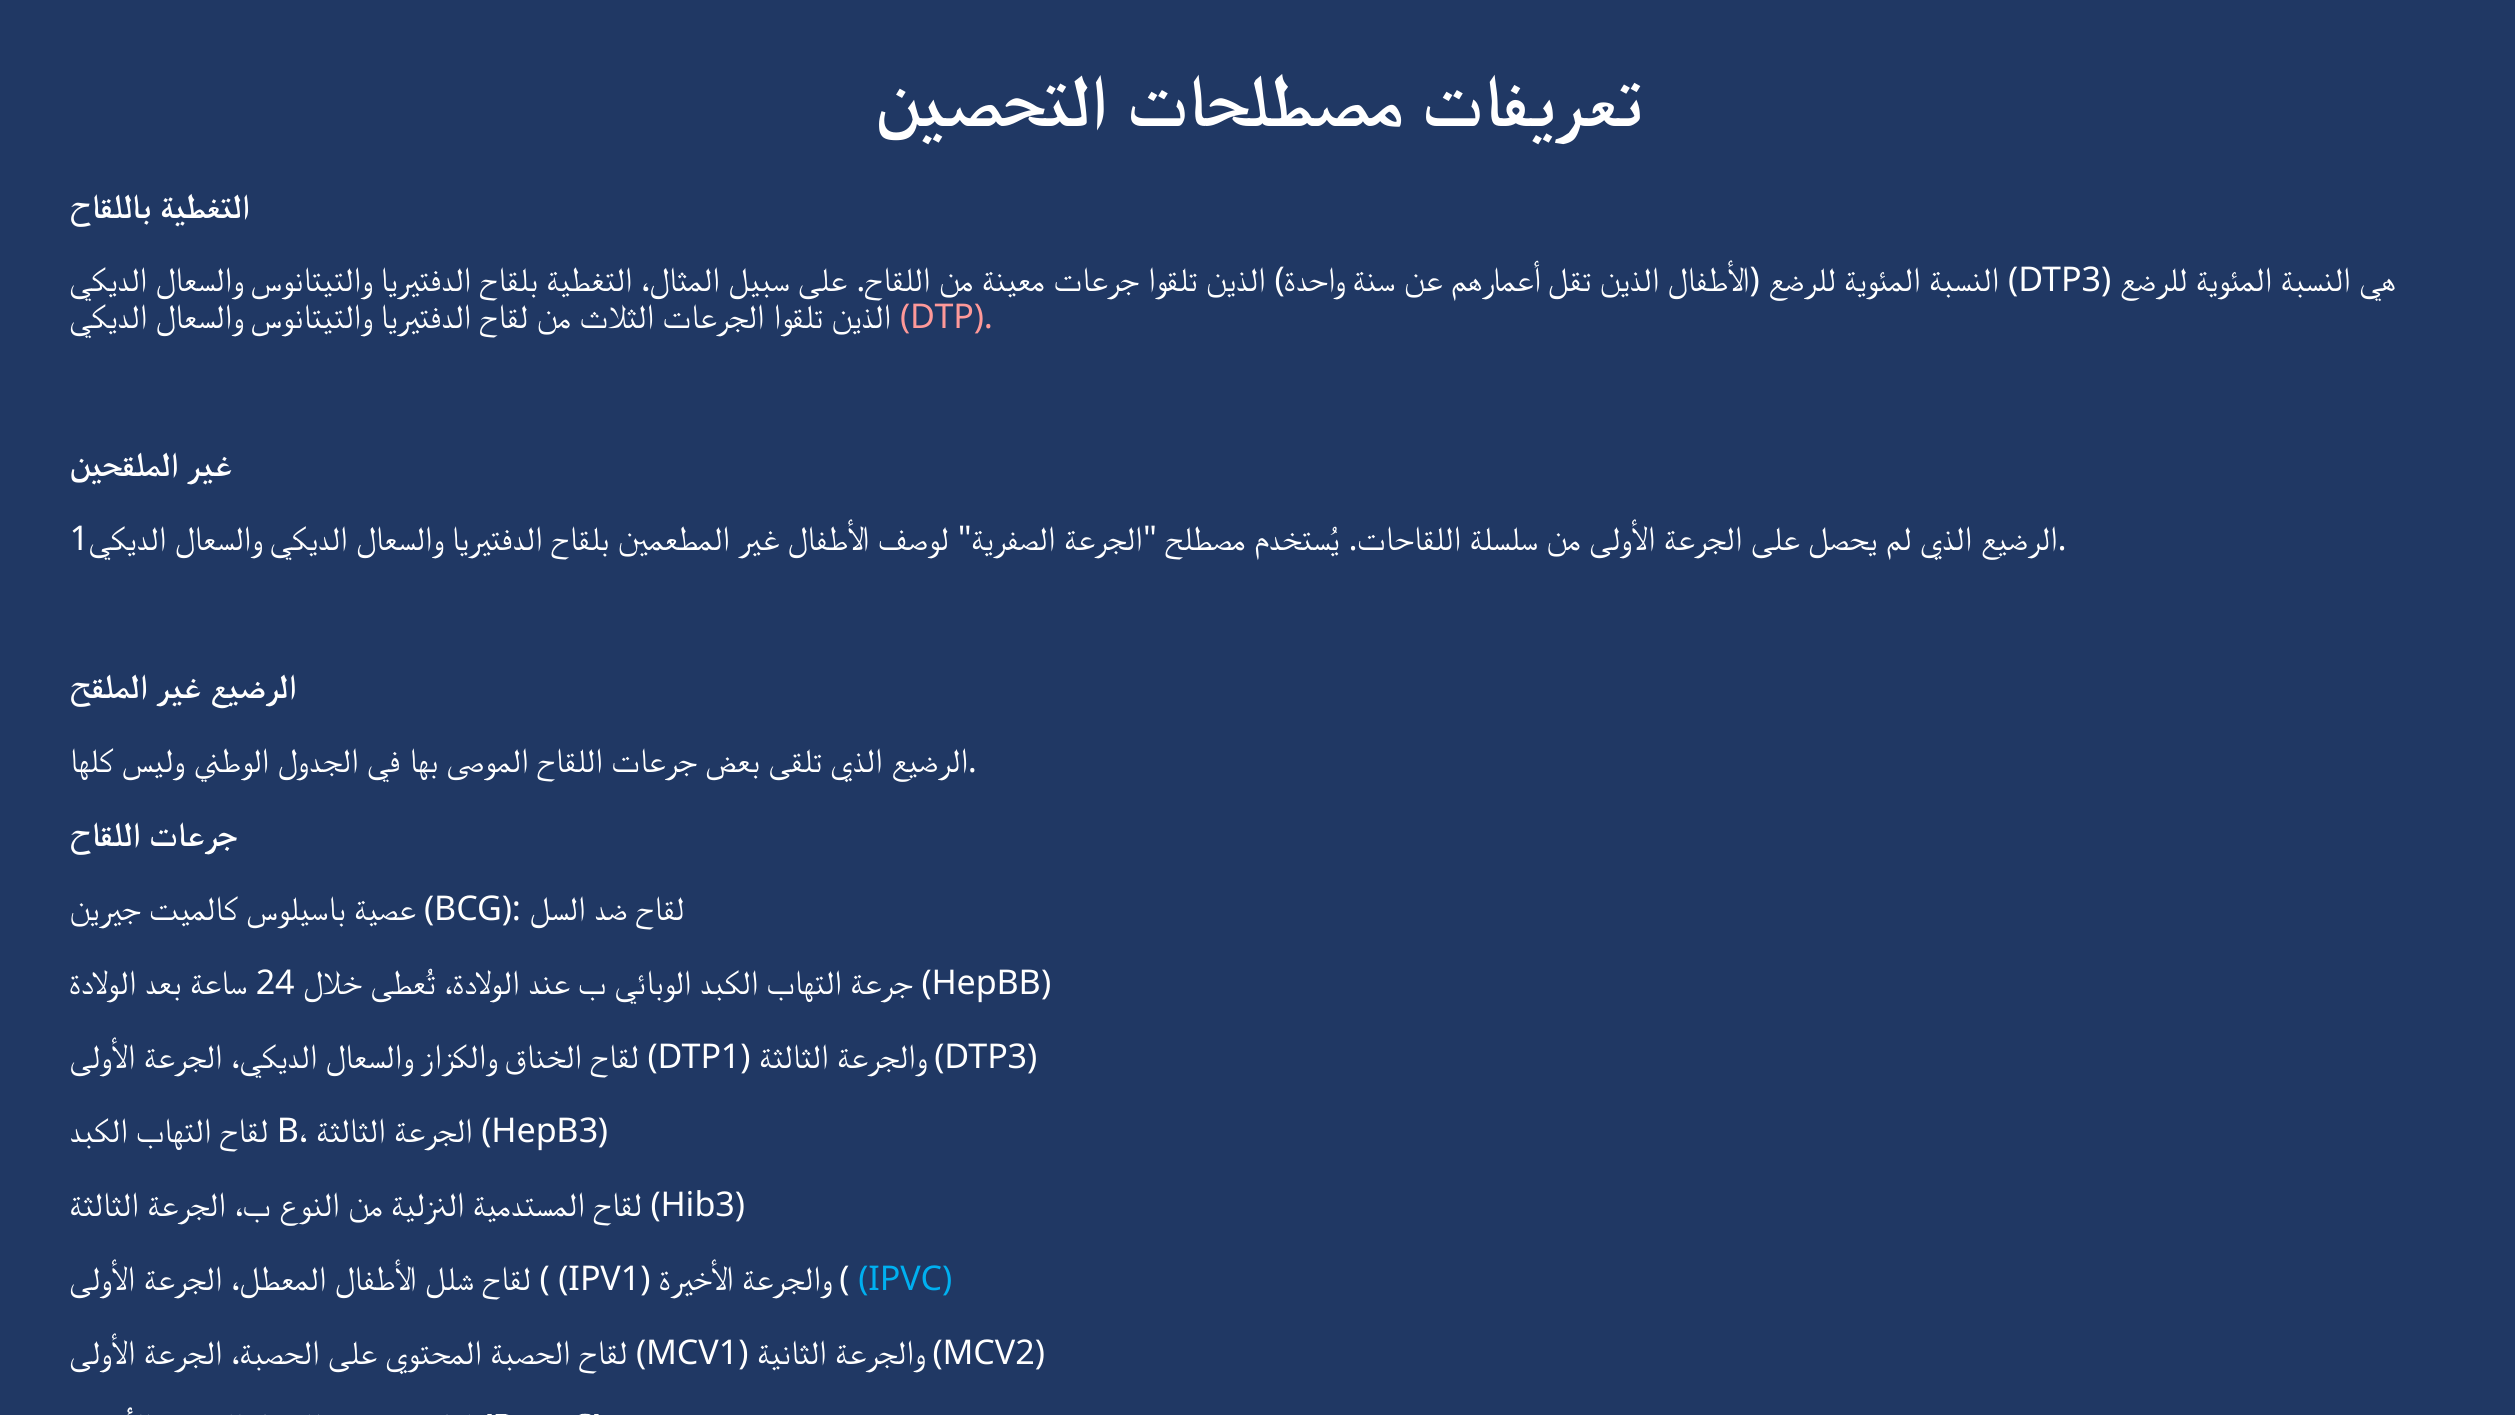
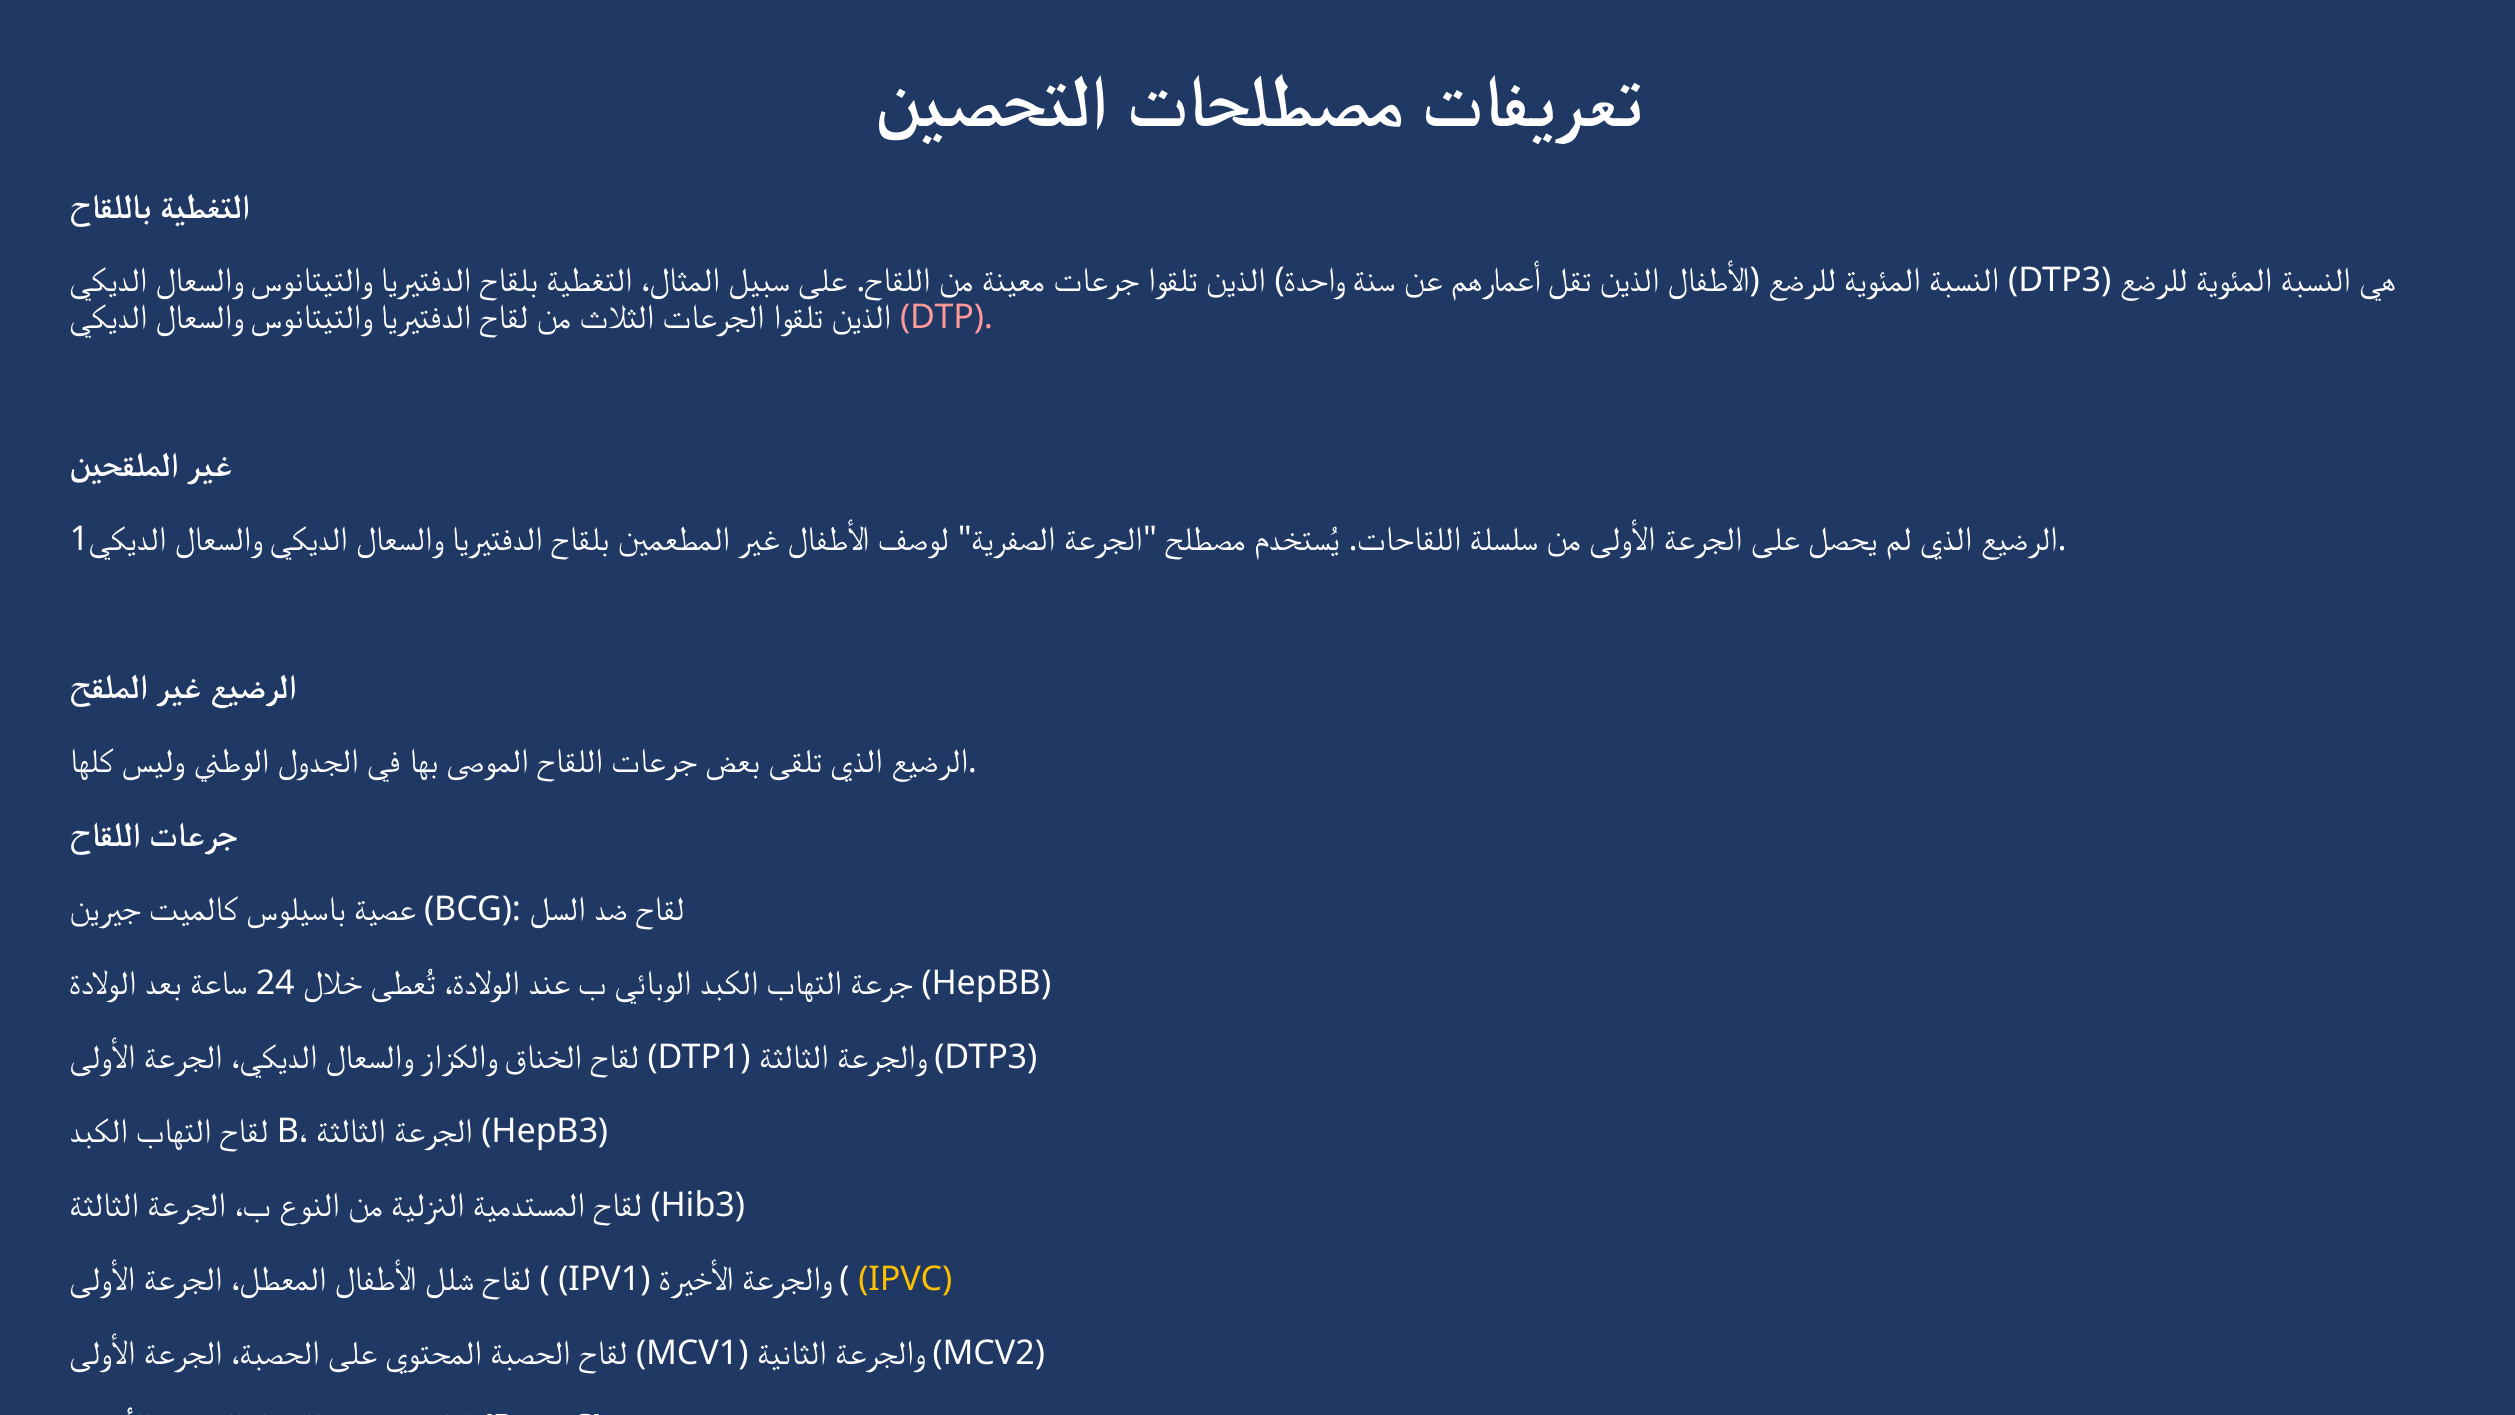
IPVC colour: light blue -> yellow
